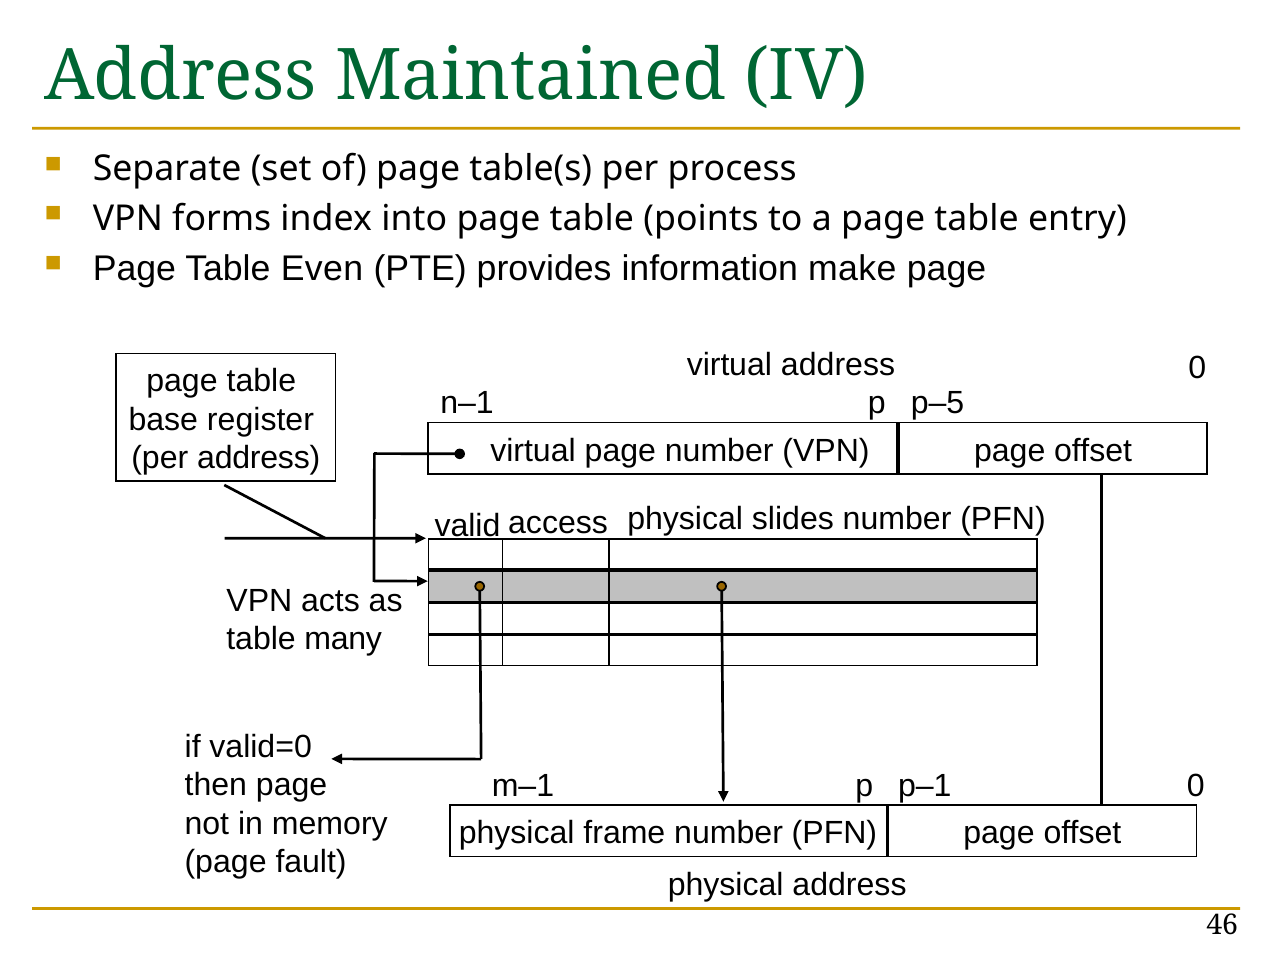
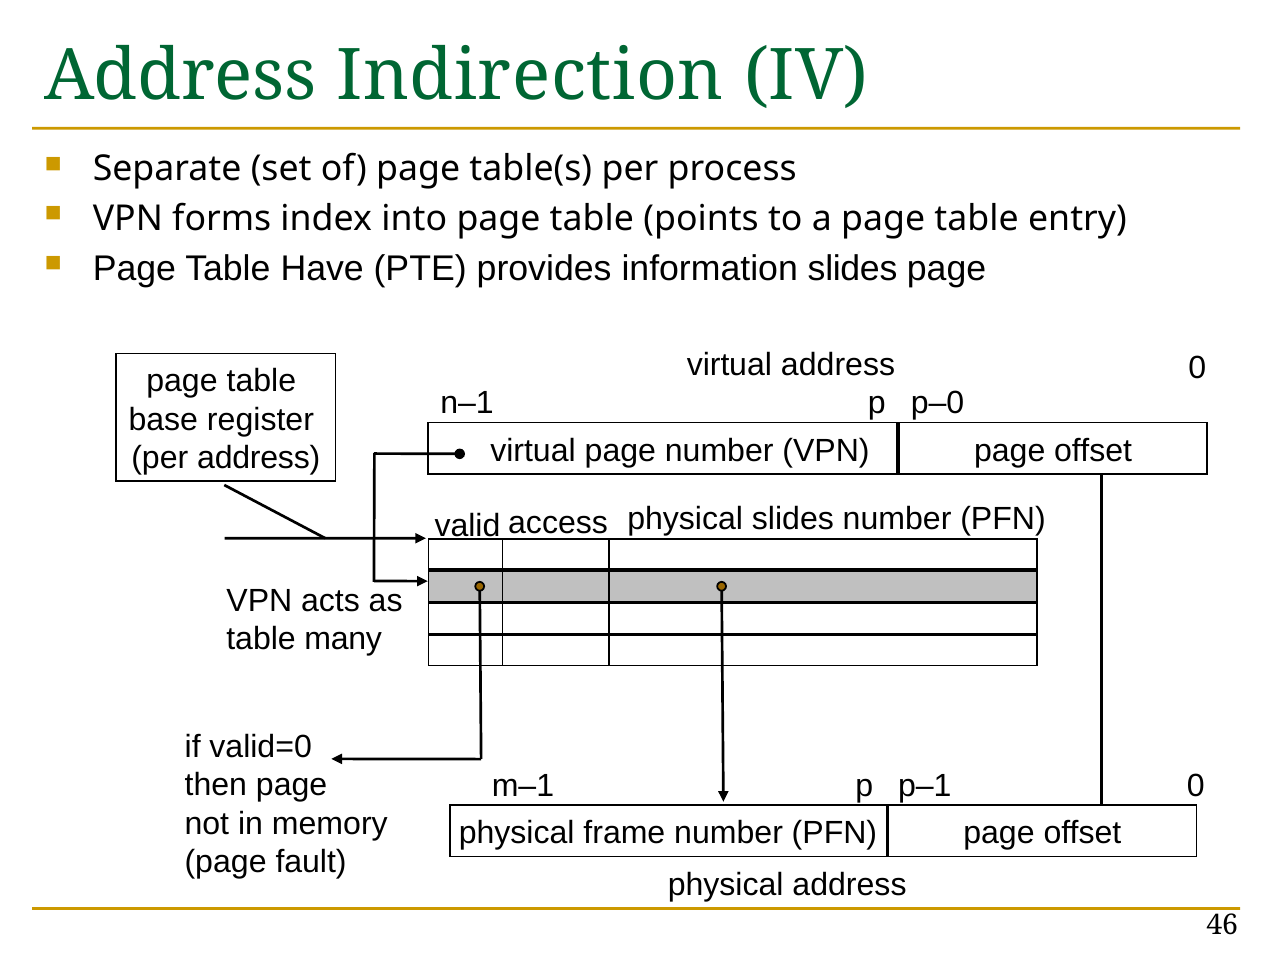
Maintained: Maintained -> Indirection
Even: Even -> Have
information make: make -> slides
p–5: p–5 -> p–0
